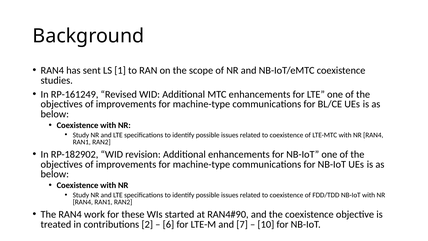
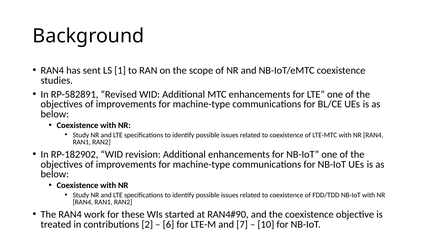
RP-161249: RP-161249 -> RP-582891
